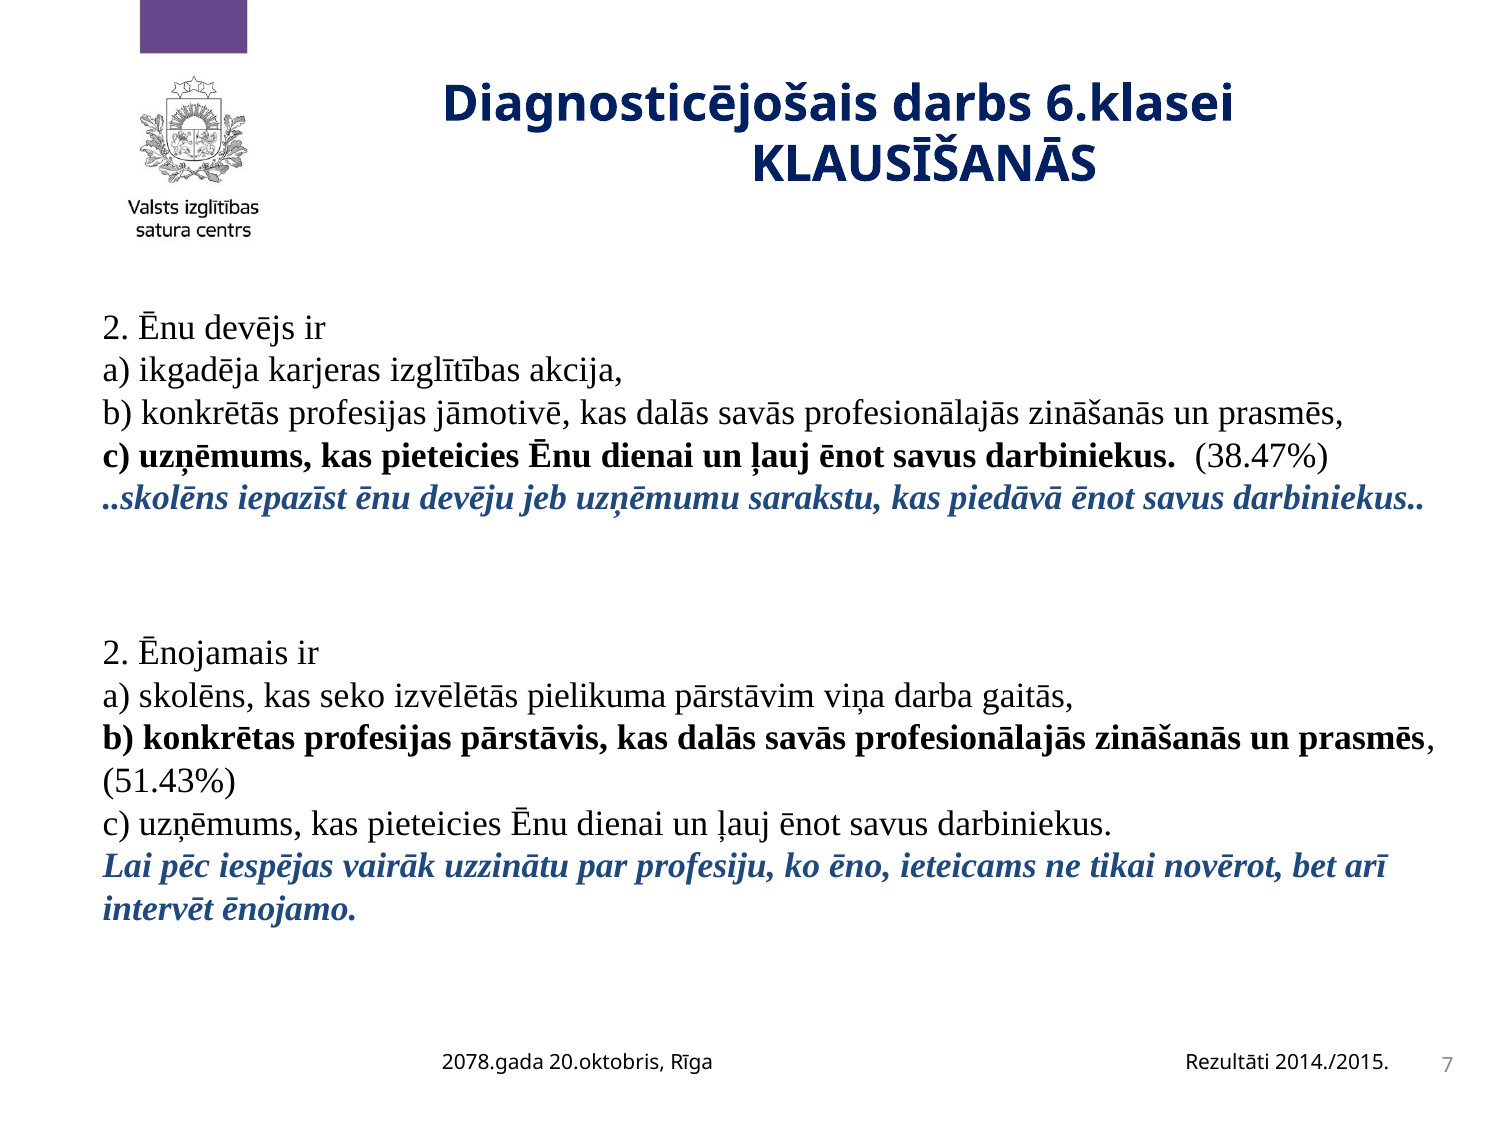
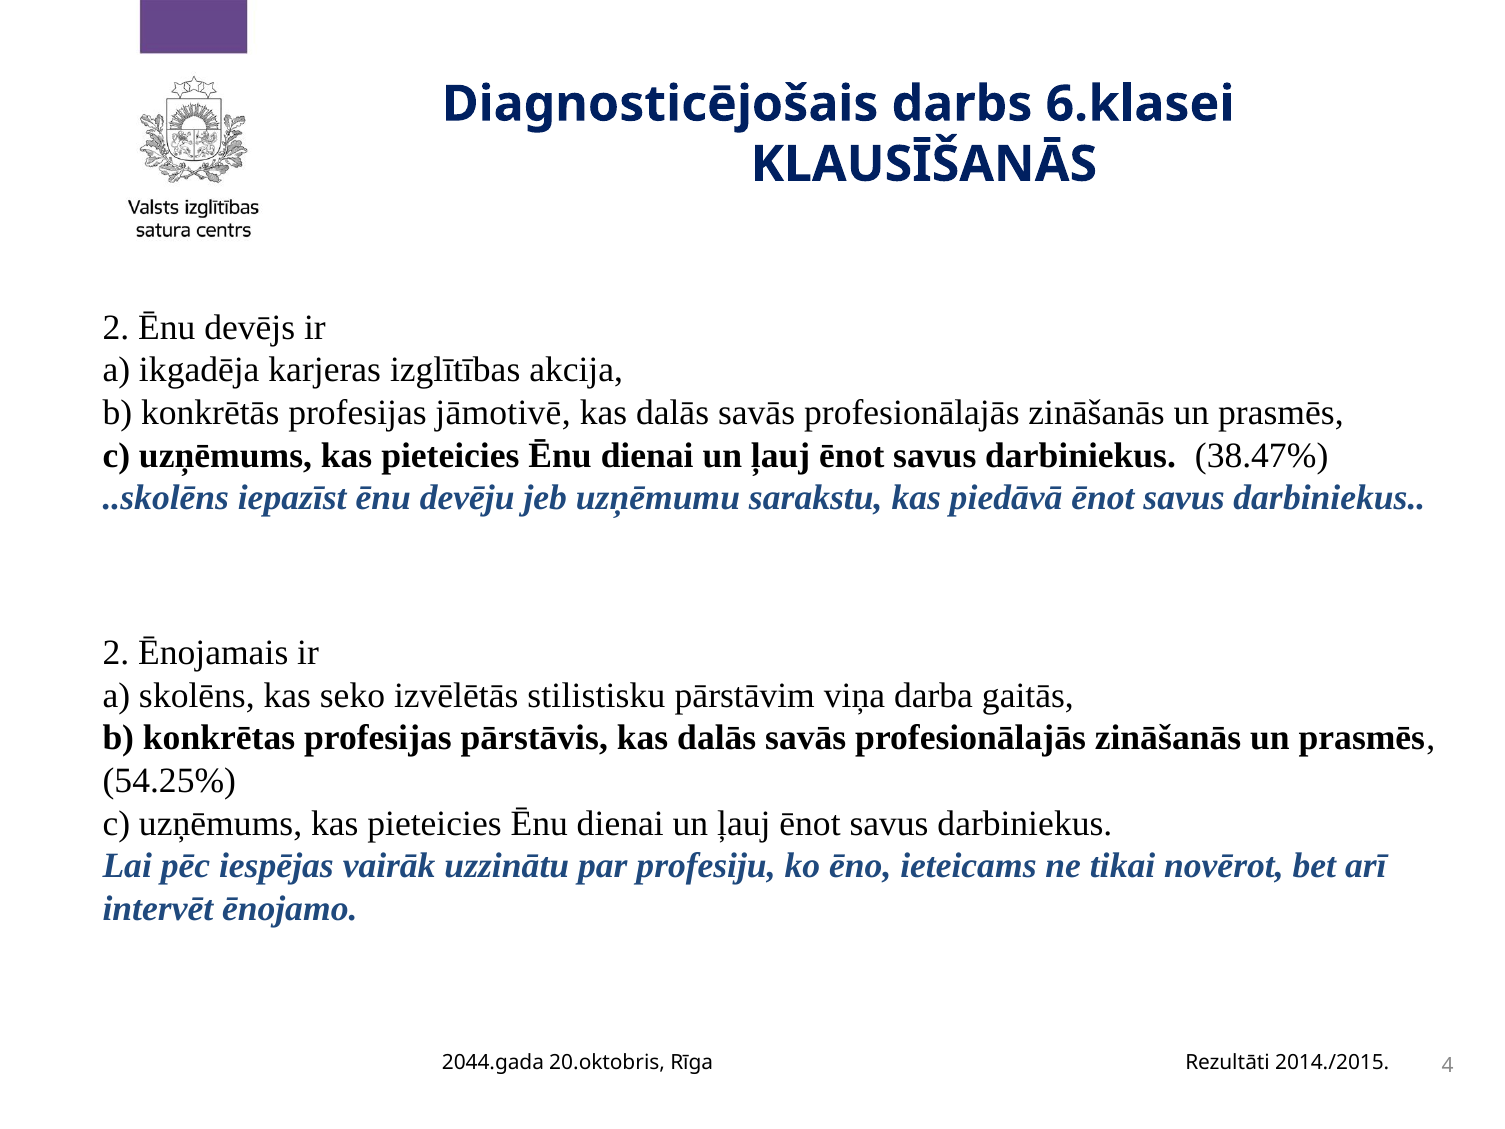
pielikuma: pielikuma -> stilistisku
51.43%: 51.43% -> 54.25%
2078.gada: 2078.gada -> 2044.gada
7: 7 -> 4
